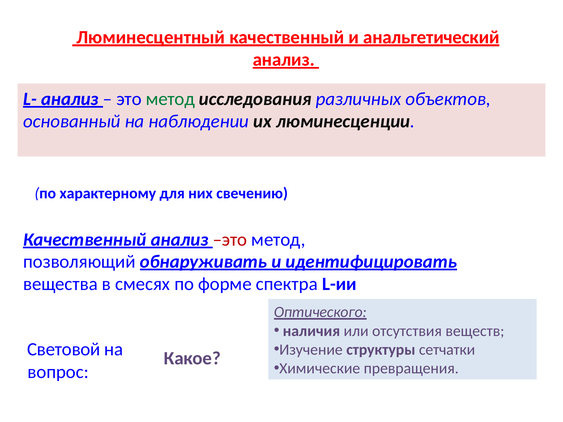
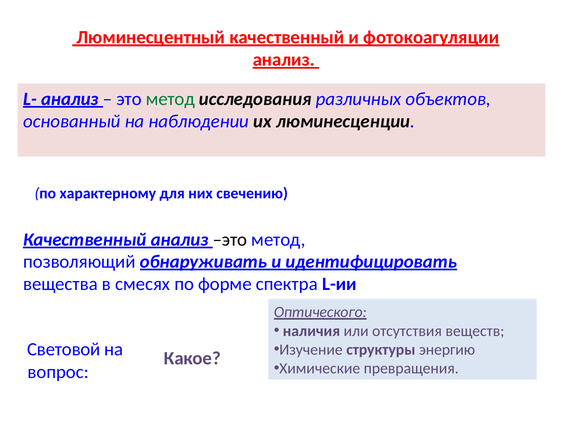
анальгетический: анальгетический -> фотокоагуляции
это at (230, 240) colour: red -> black
сетчатки: сетчатки -> энергию
